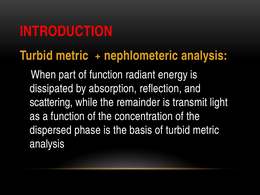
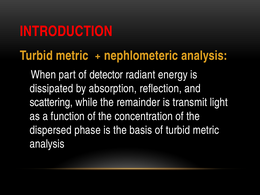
of function: function -> detector
